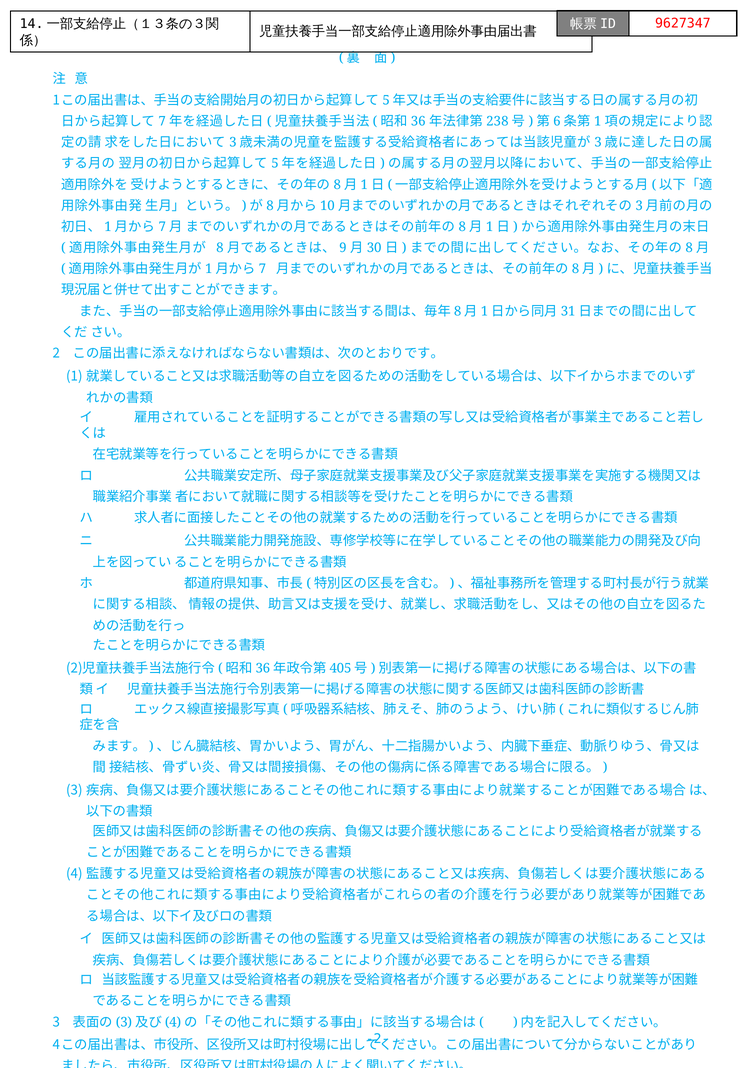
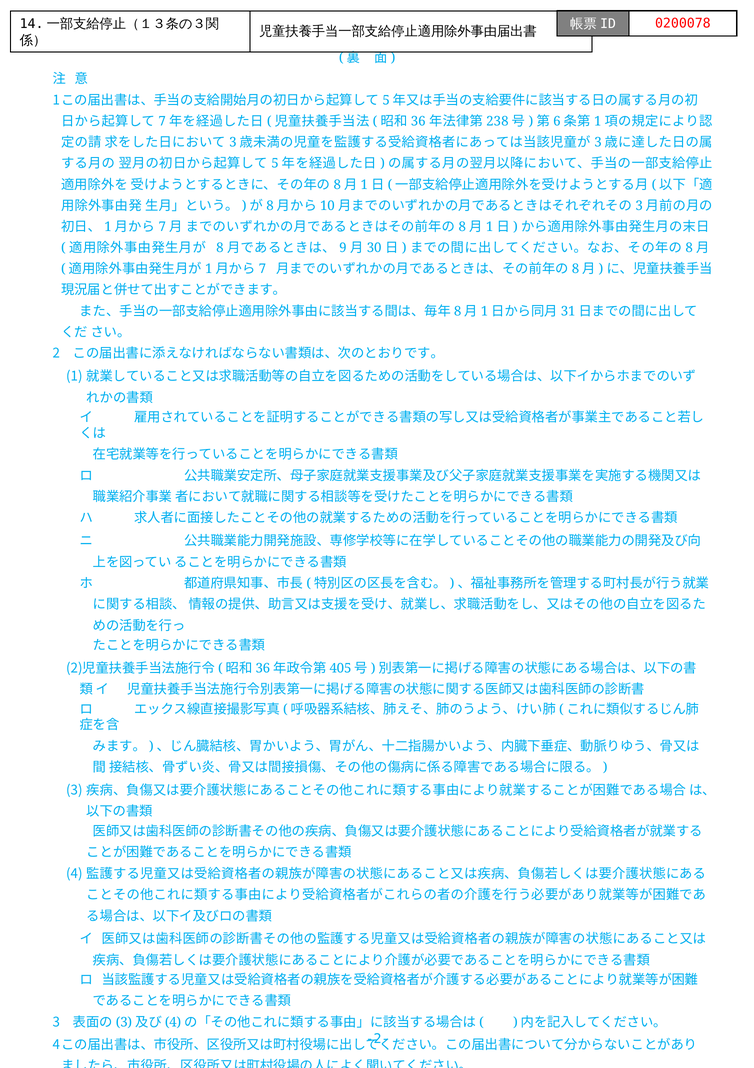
9627347: 9627347 -> 0200078
